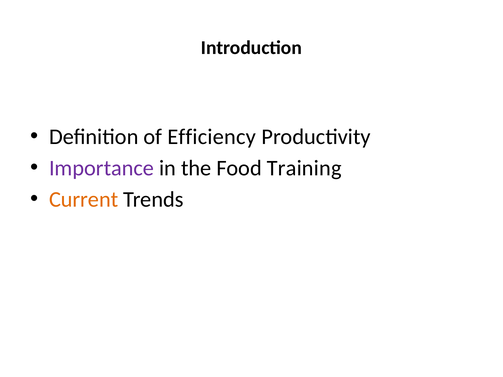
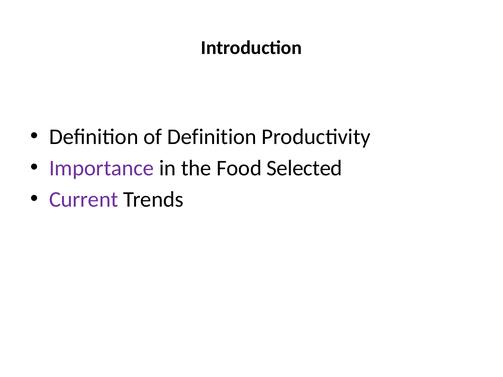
of Efficiency: Efficiency -> Definition
Training: Training -> Selected
Current colour: orange -> purple
